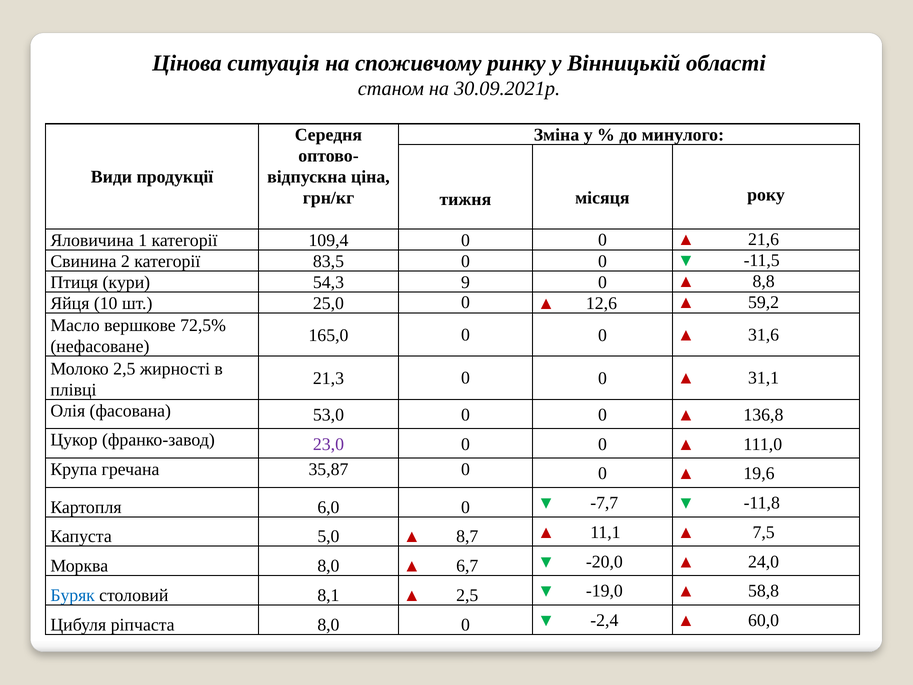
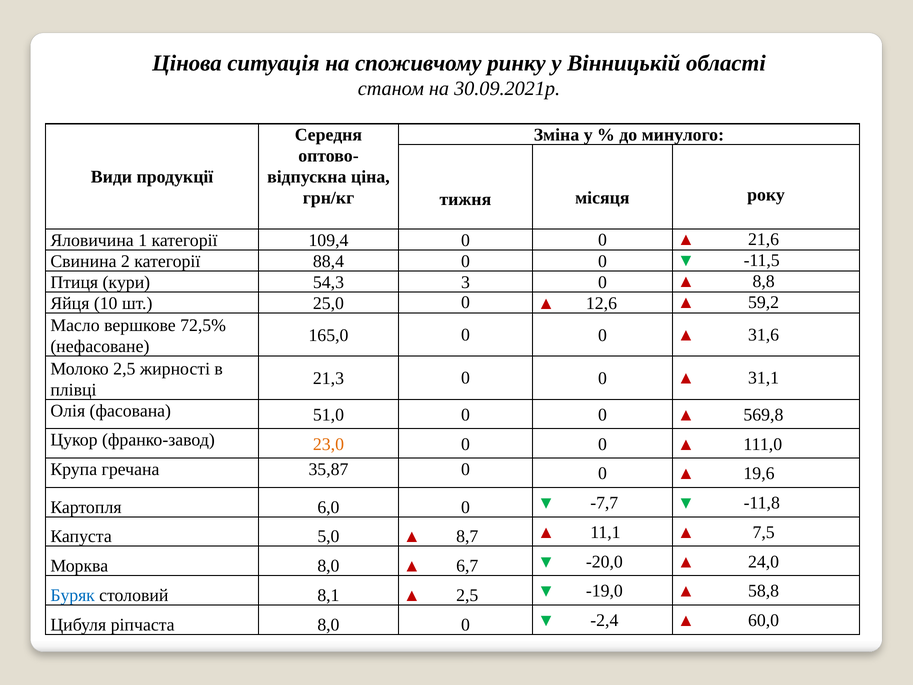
83,5: 83,5 -> 88,4
9: 9 -> 3
53,0: 53,0 -> 51,0
136,8: 136,8 -> 569,8
23,0 colour: purple -> orange
